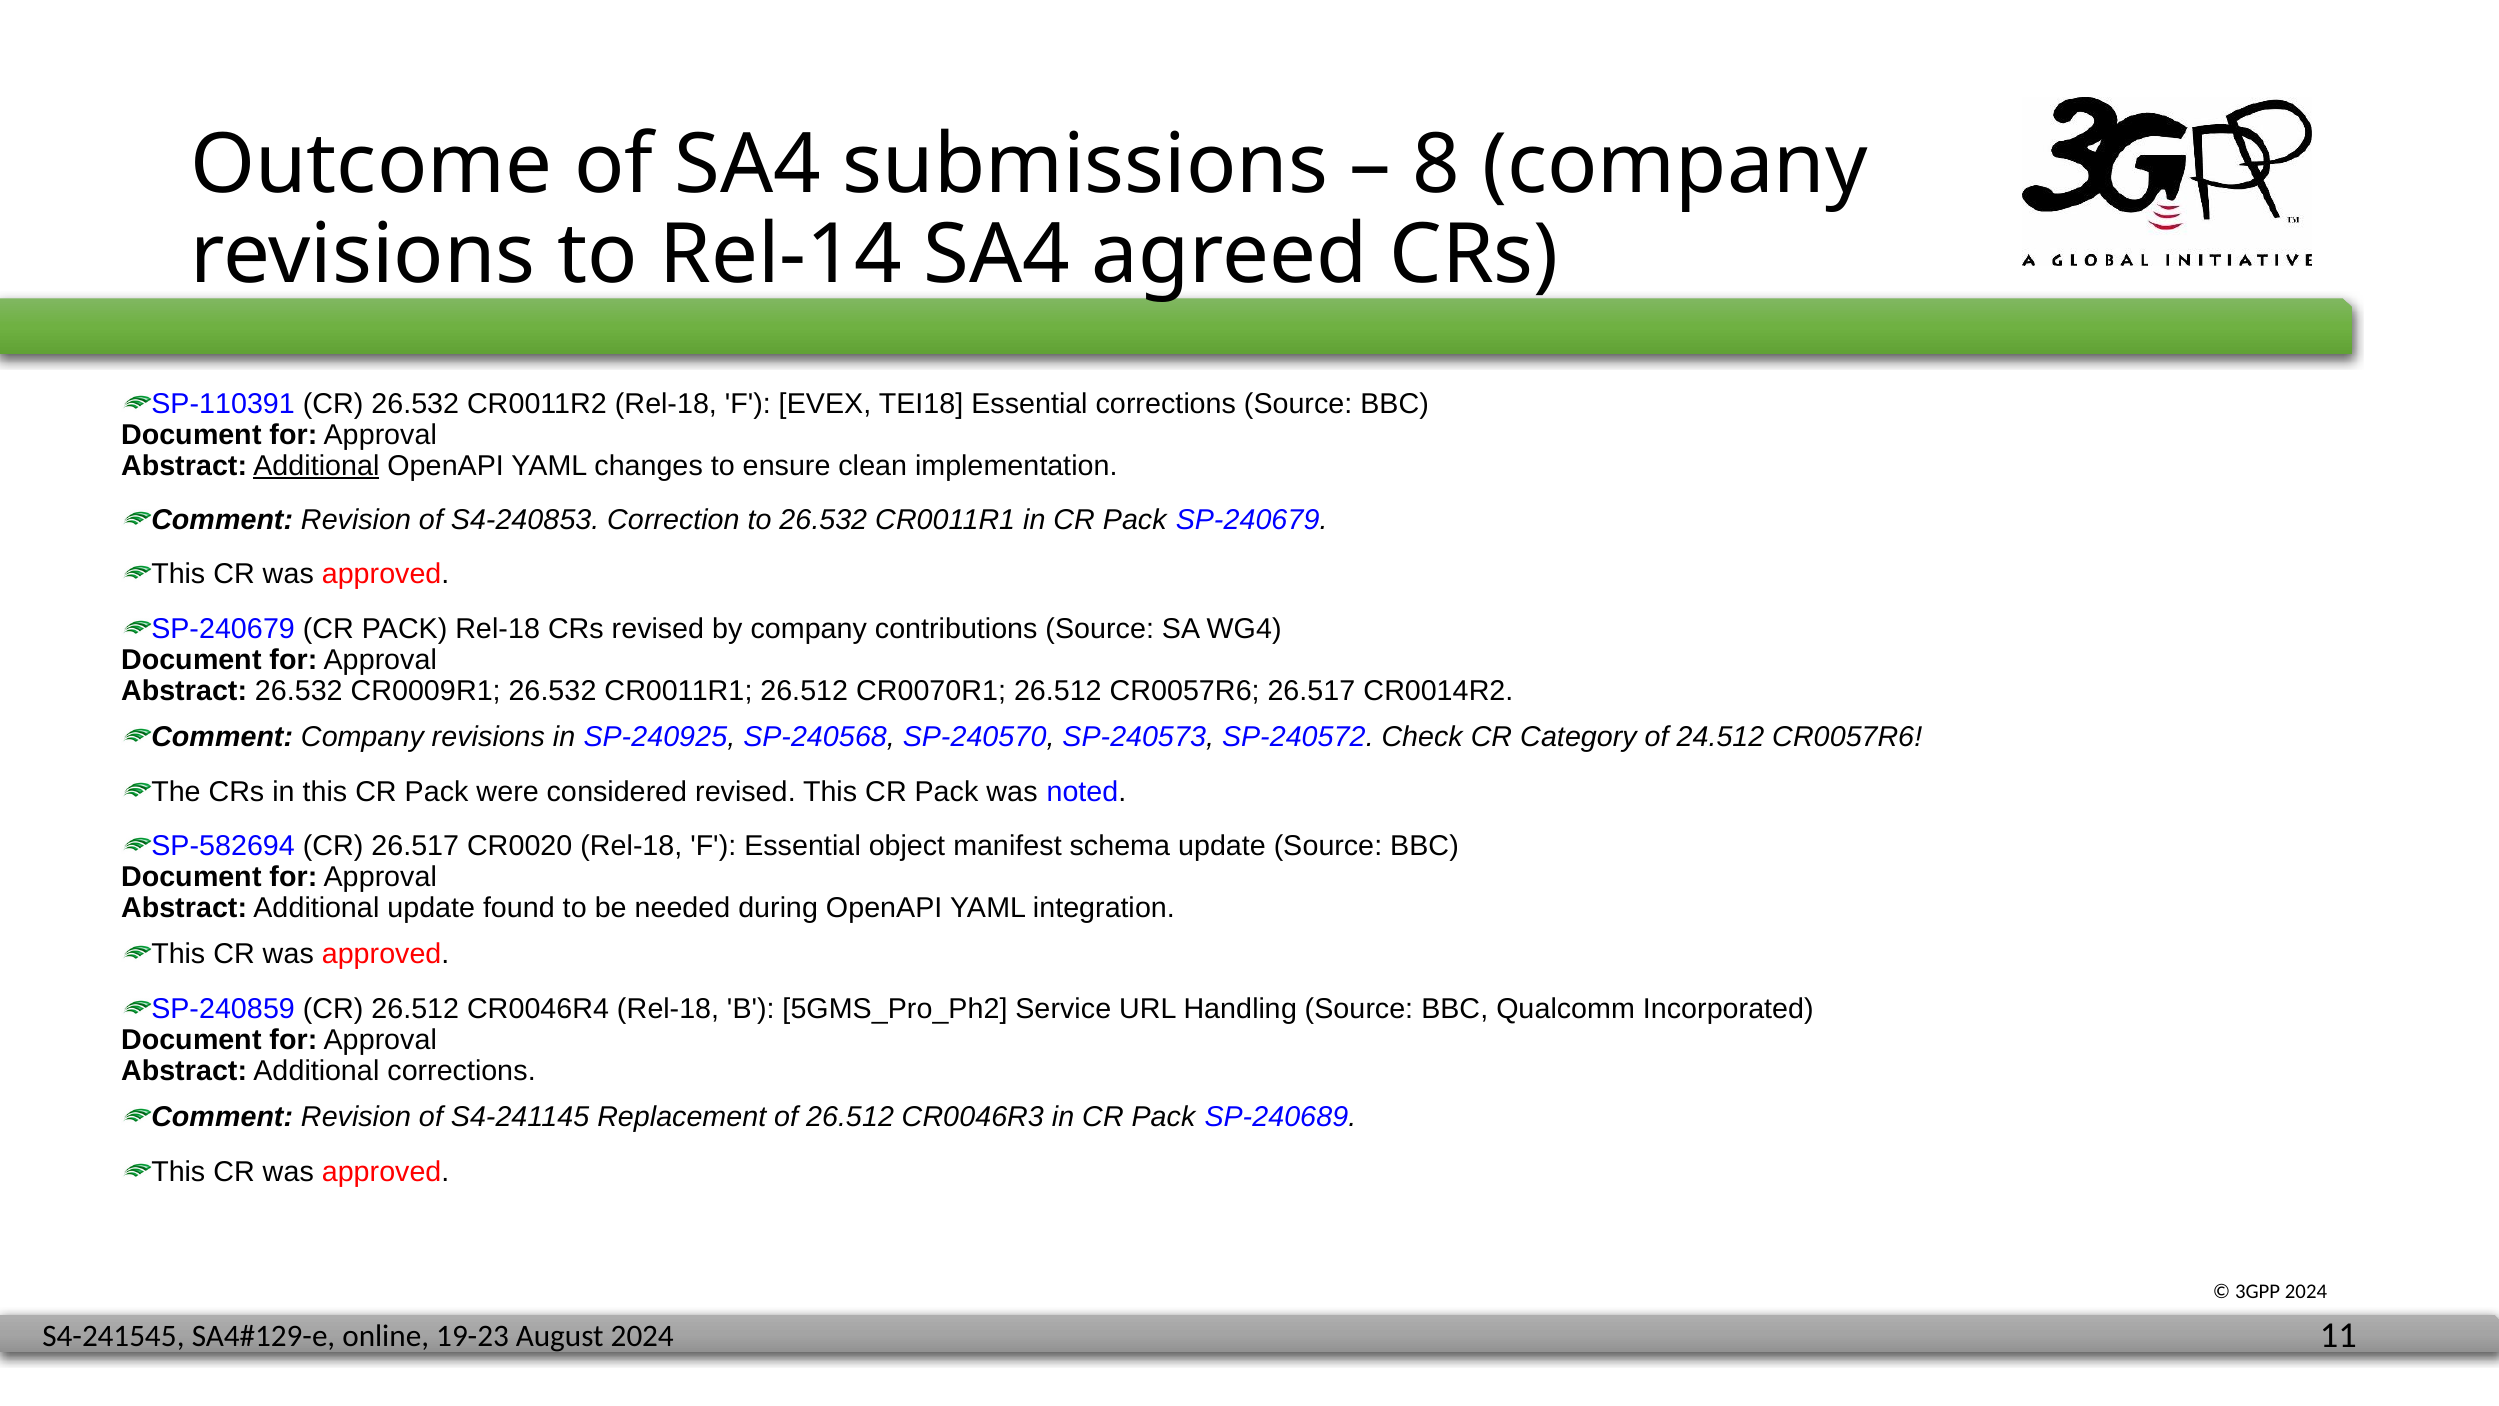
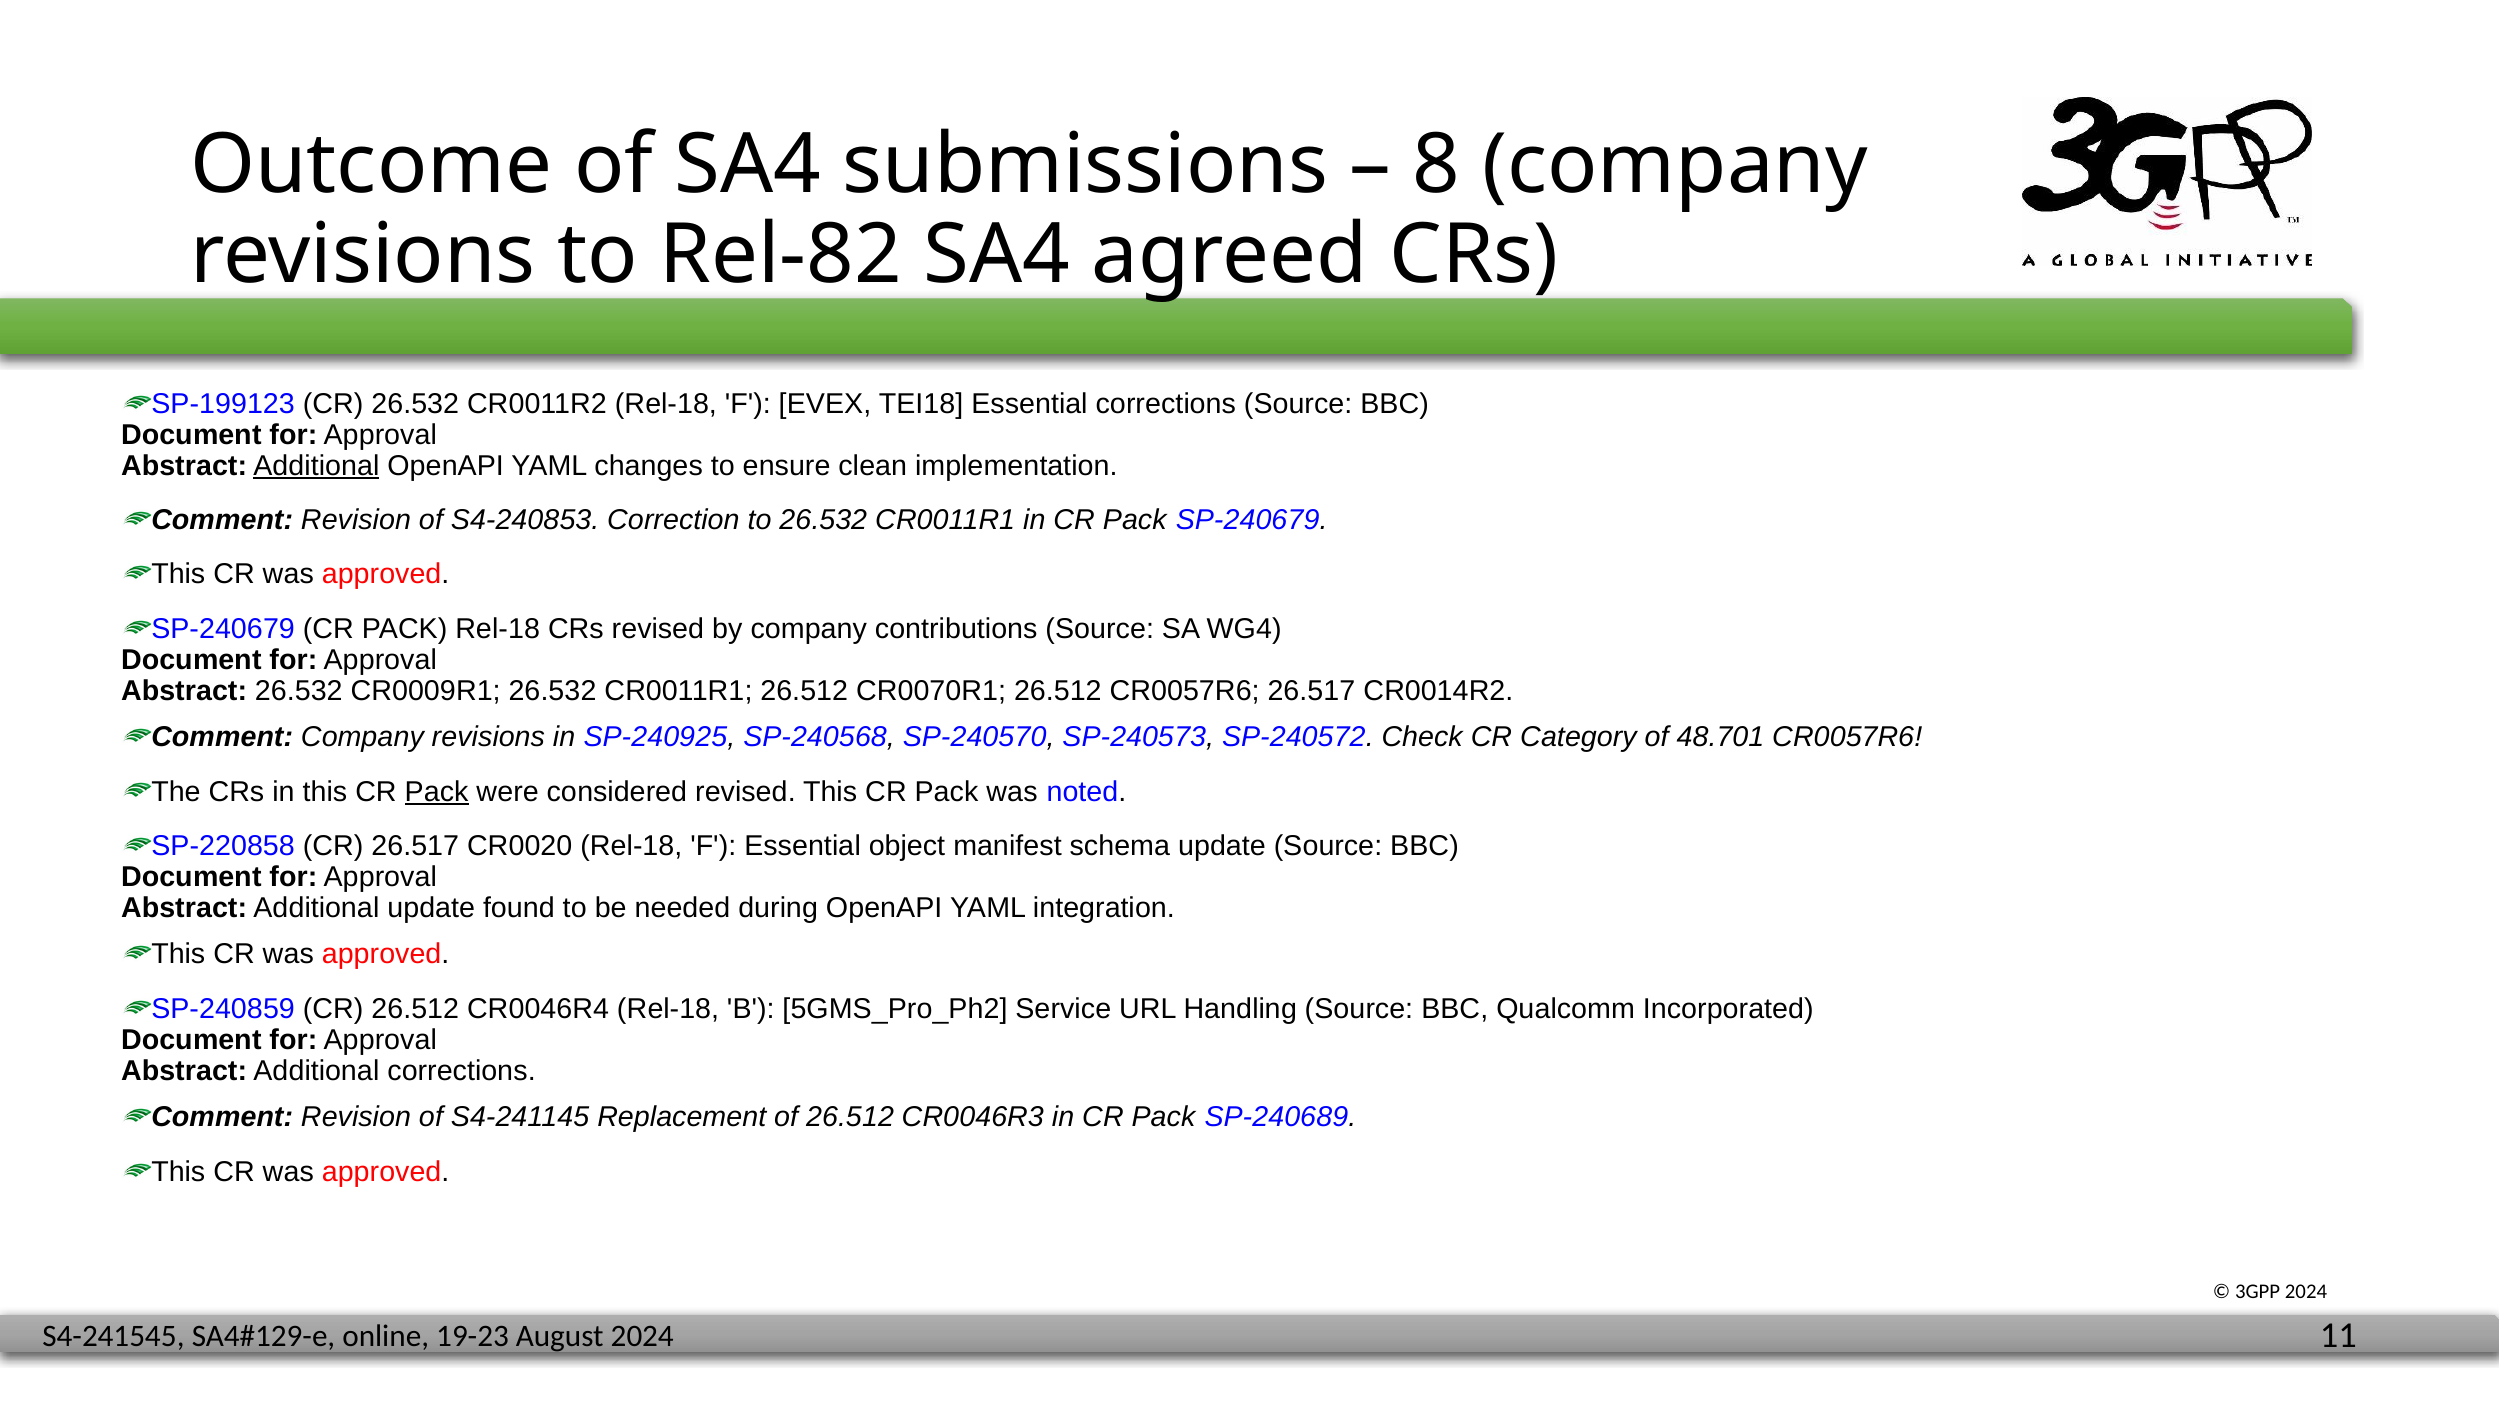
Rel-14: Rel-14 -> Rel-82
SP-110391: SP-110391 -> SP-199123
24.512: 24.512 -> 48.701
Pack at (437, 792) underline: none -> present
SP-582694: SP-582694 -> SP-220858
